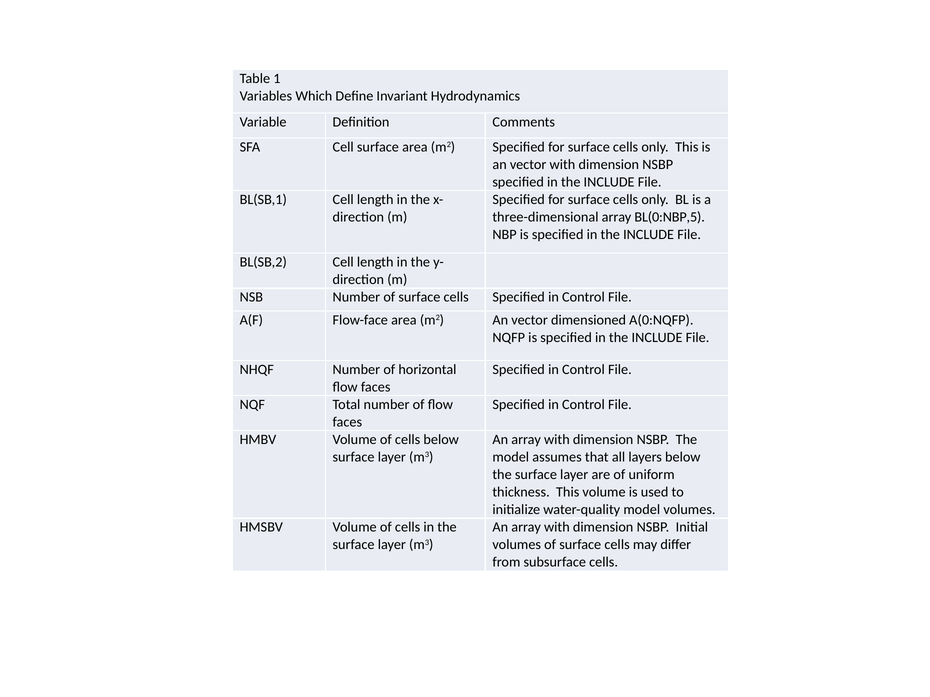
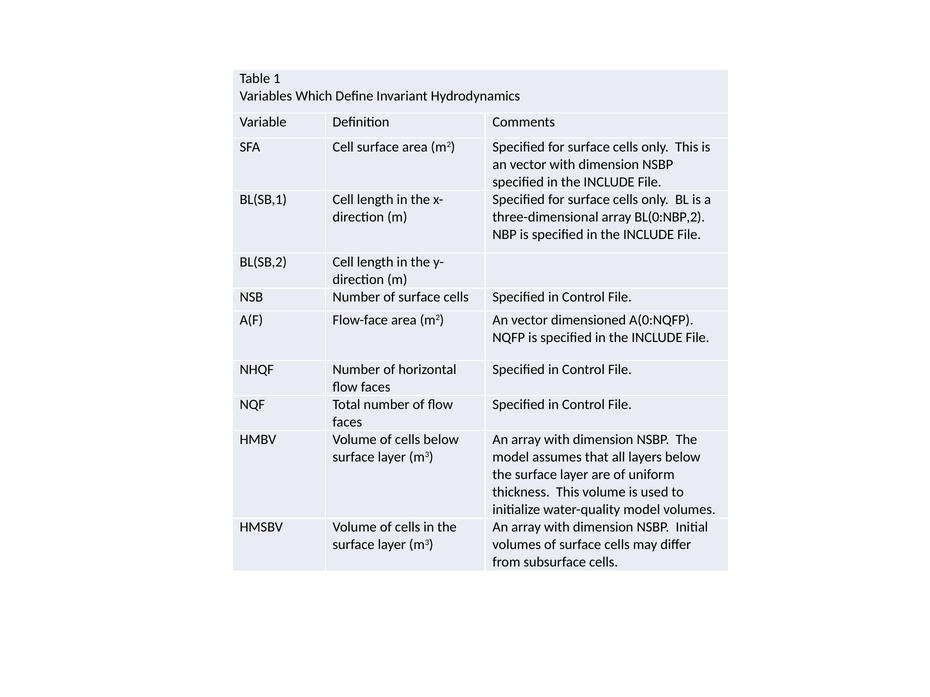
BL(0:NBP,5: BL(0:NBP,5 -> BL(0:NBP,2
